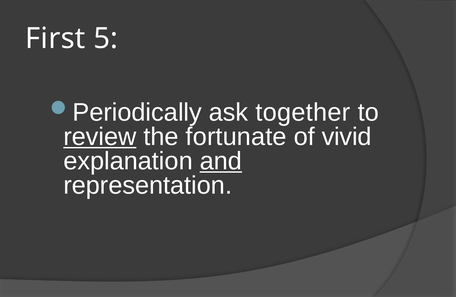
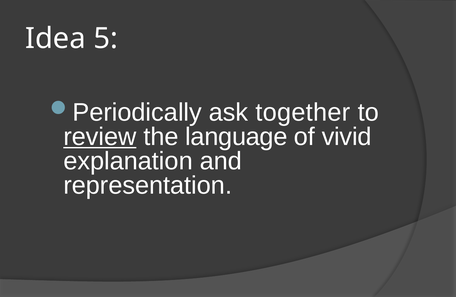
First: First -> Idea
fortunate: fortunate -> language
and underline: present -> none
